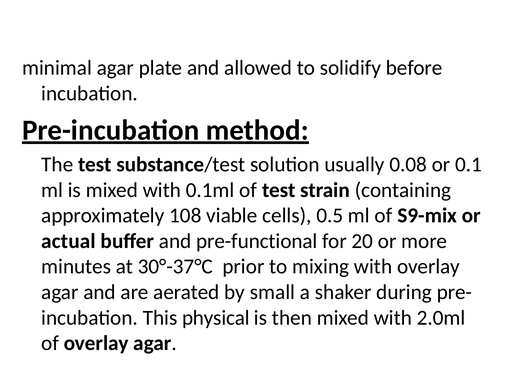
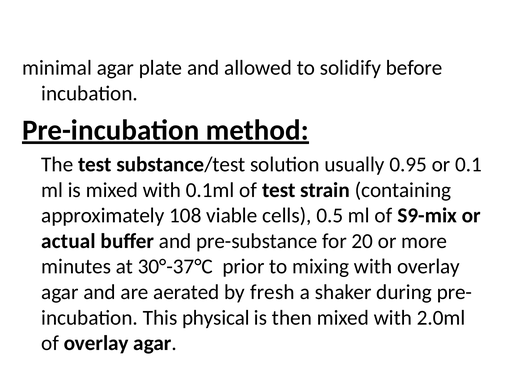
0.08: 0.08 -> 0.95
pre-functional: pre-functional -> pre-substance
small: small -> fresh
